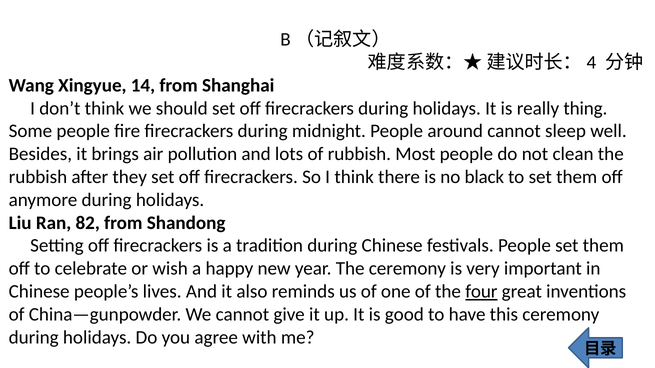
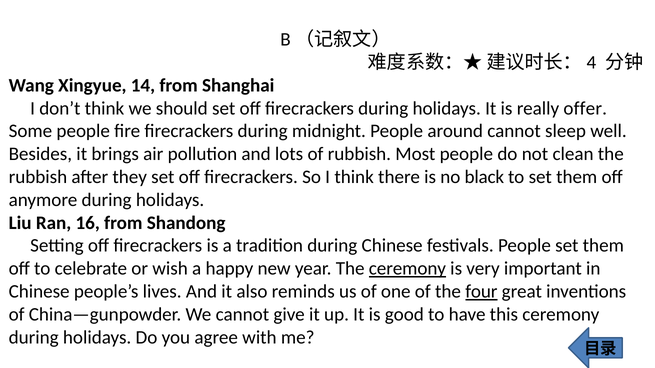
thing: thing -> offer
82: 82 -> 16
ceremony at (407, 269) underline: none -> present
